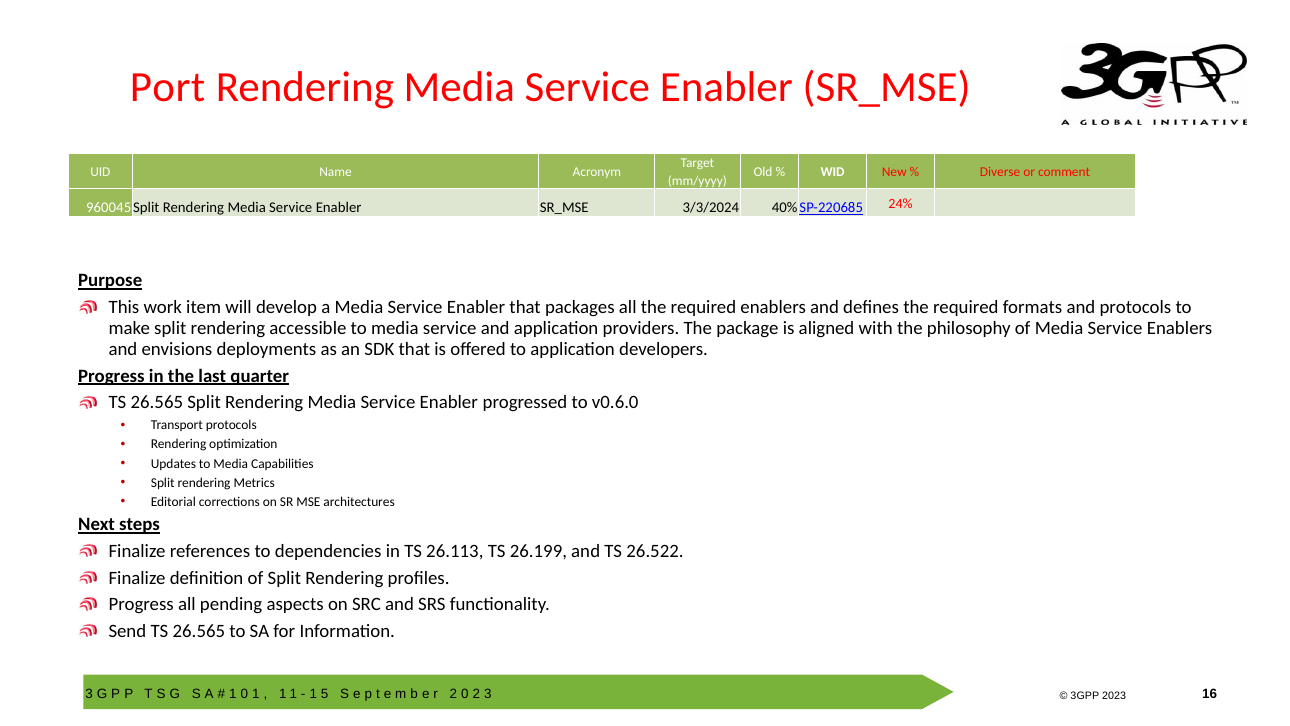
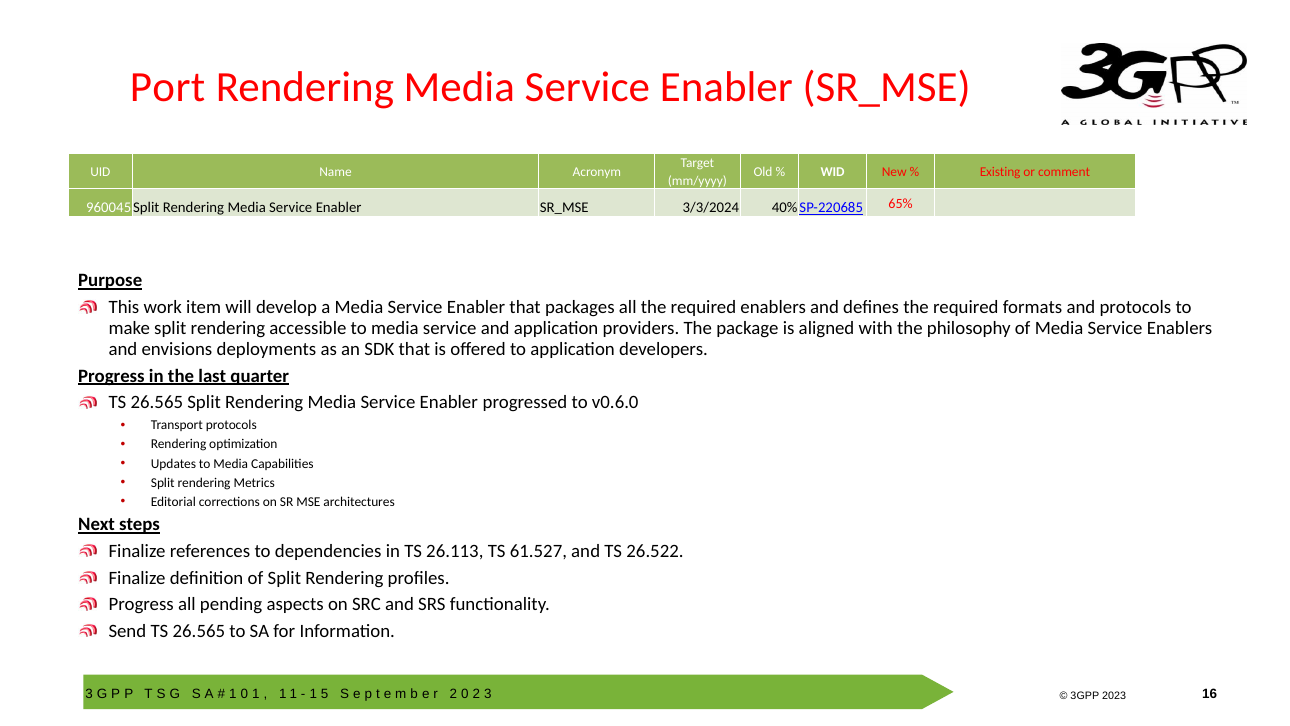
Diverse: Diverse -> Existing
24%: 24% -> 65%
26.199: 26.199 -> 61.527
